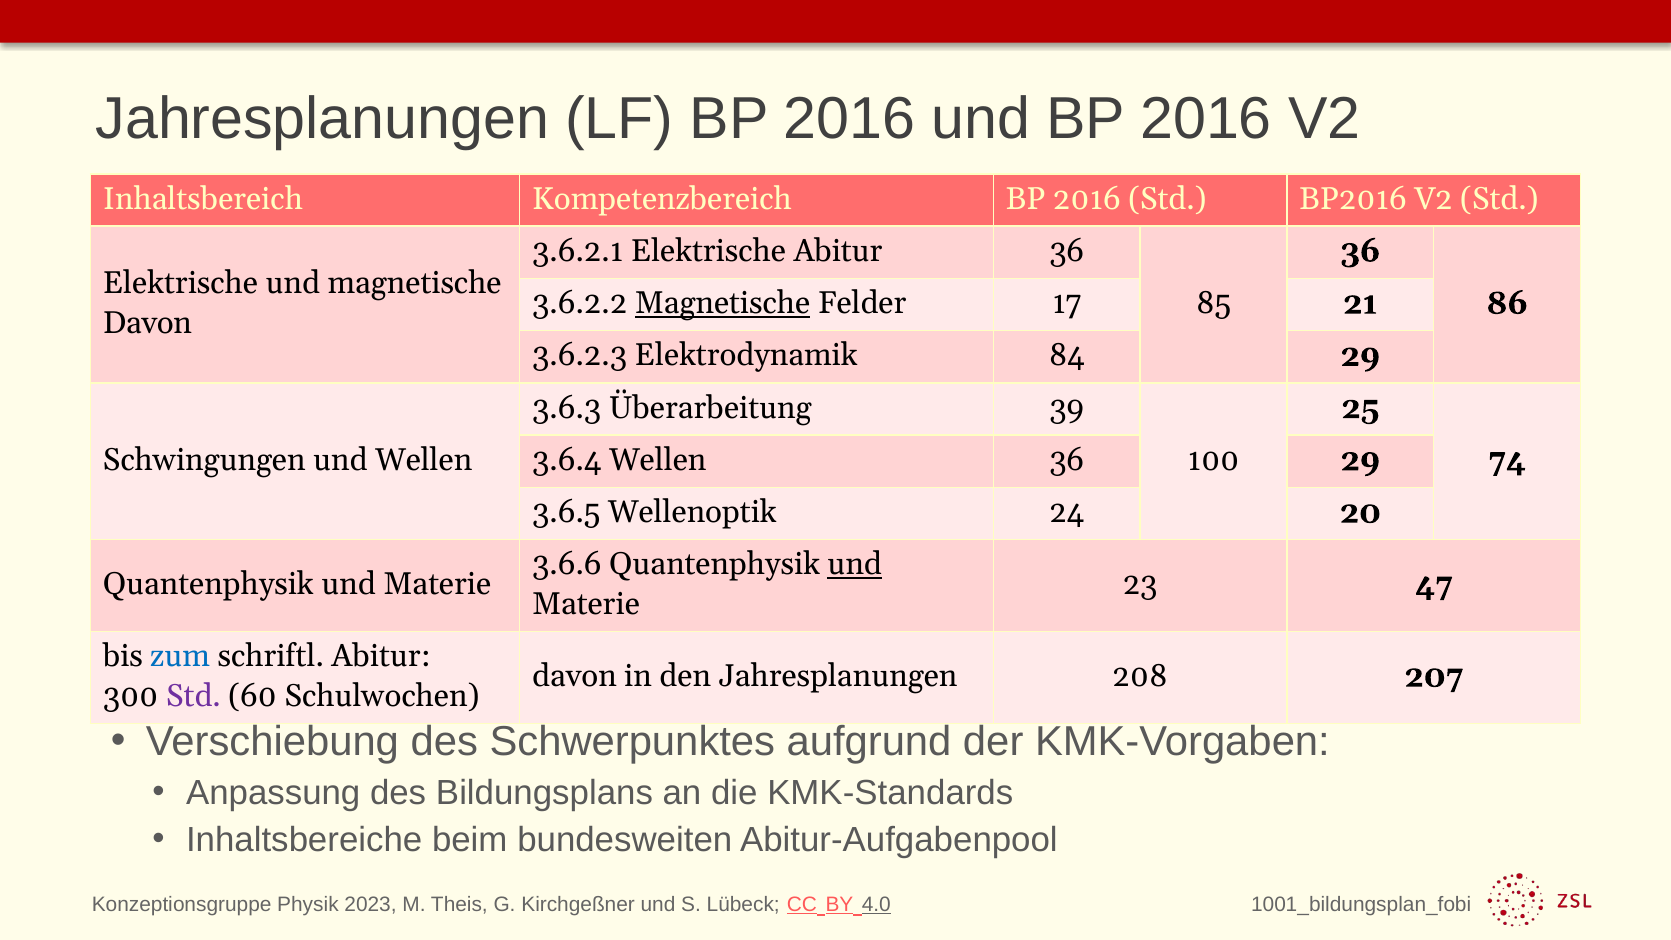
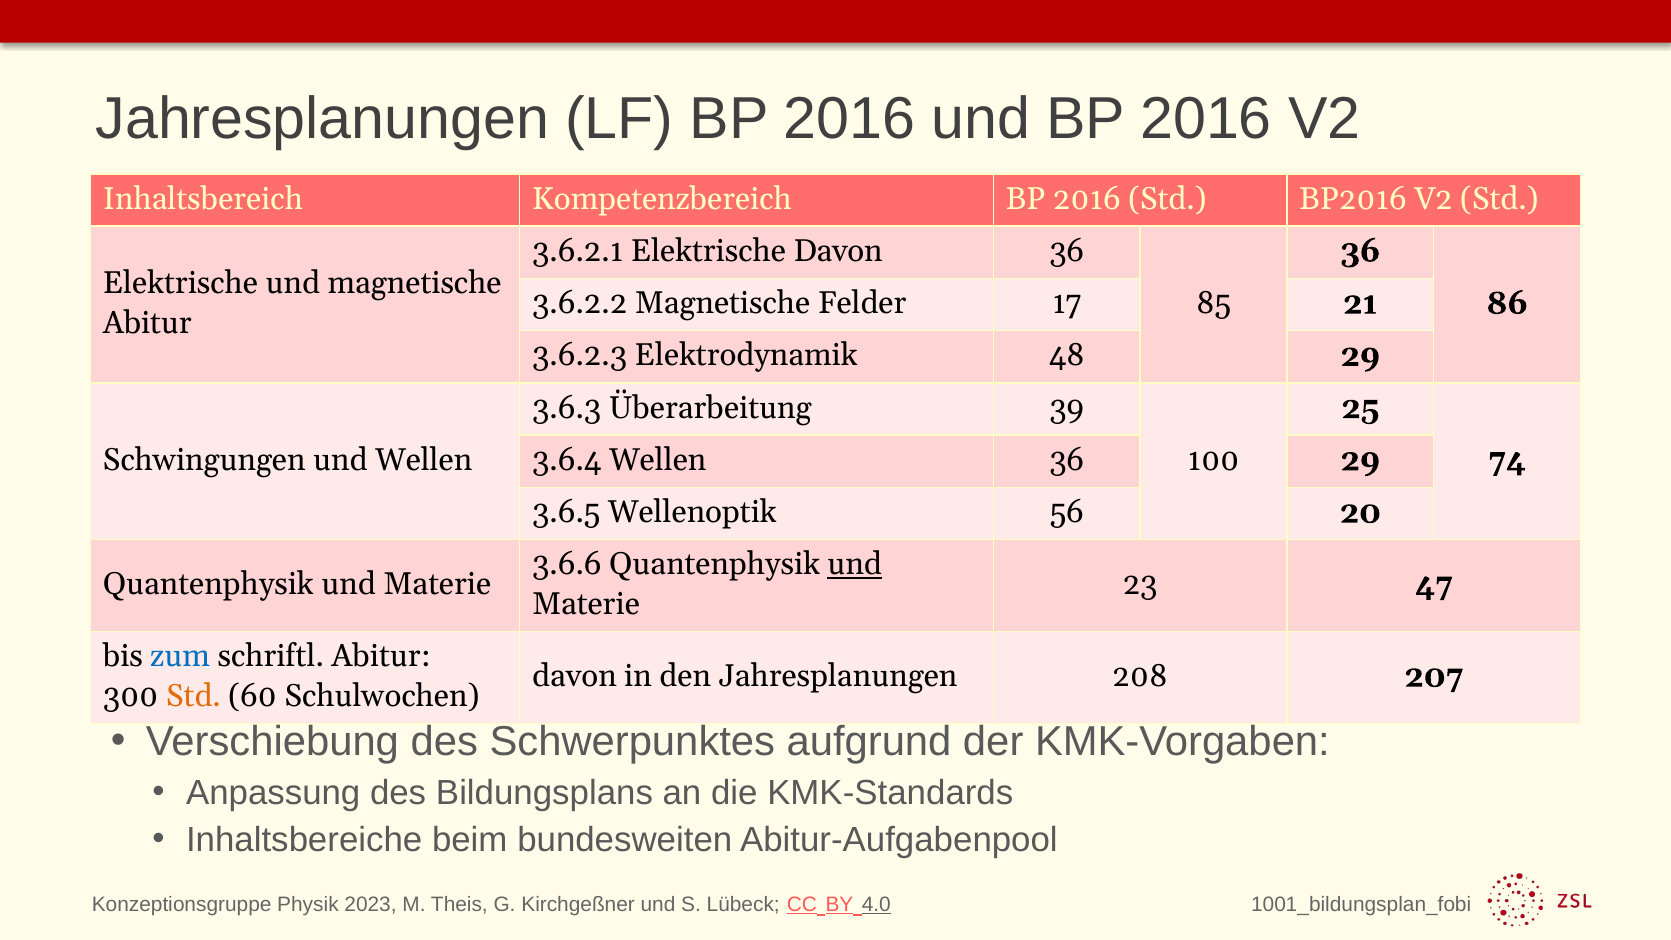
Elektrische Abitur: Abitur -> Davon
Magnetische at (723, 303) underline: present -> none
Davon at (147, 323): Davon -> Abitur
84: 84 -> 48
24: 24 -> 56
Std at (194, 696) colour: purple -> orange
